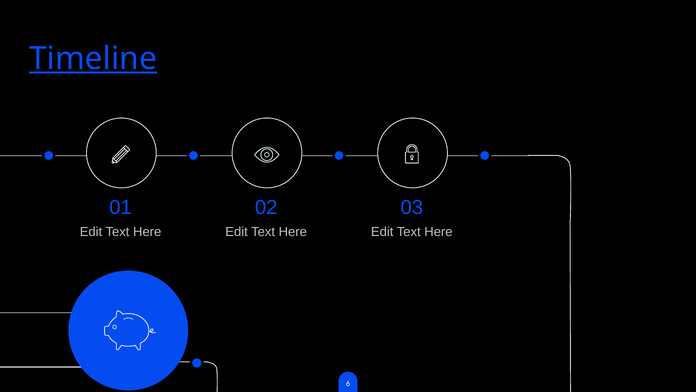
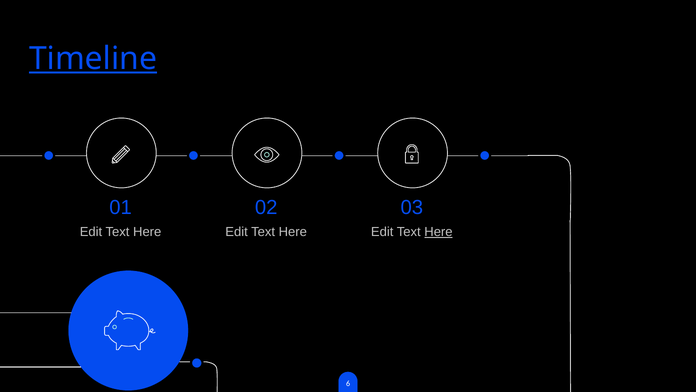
Here at (438, 232) underline: none -> present
